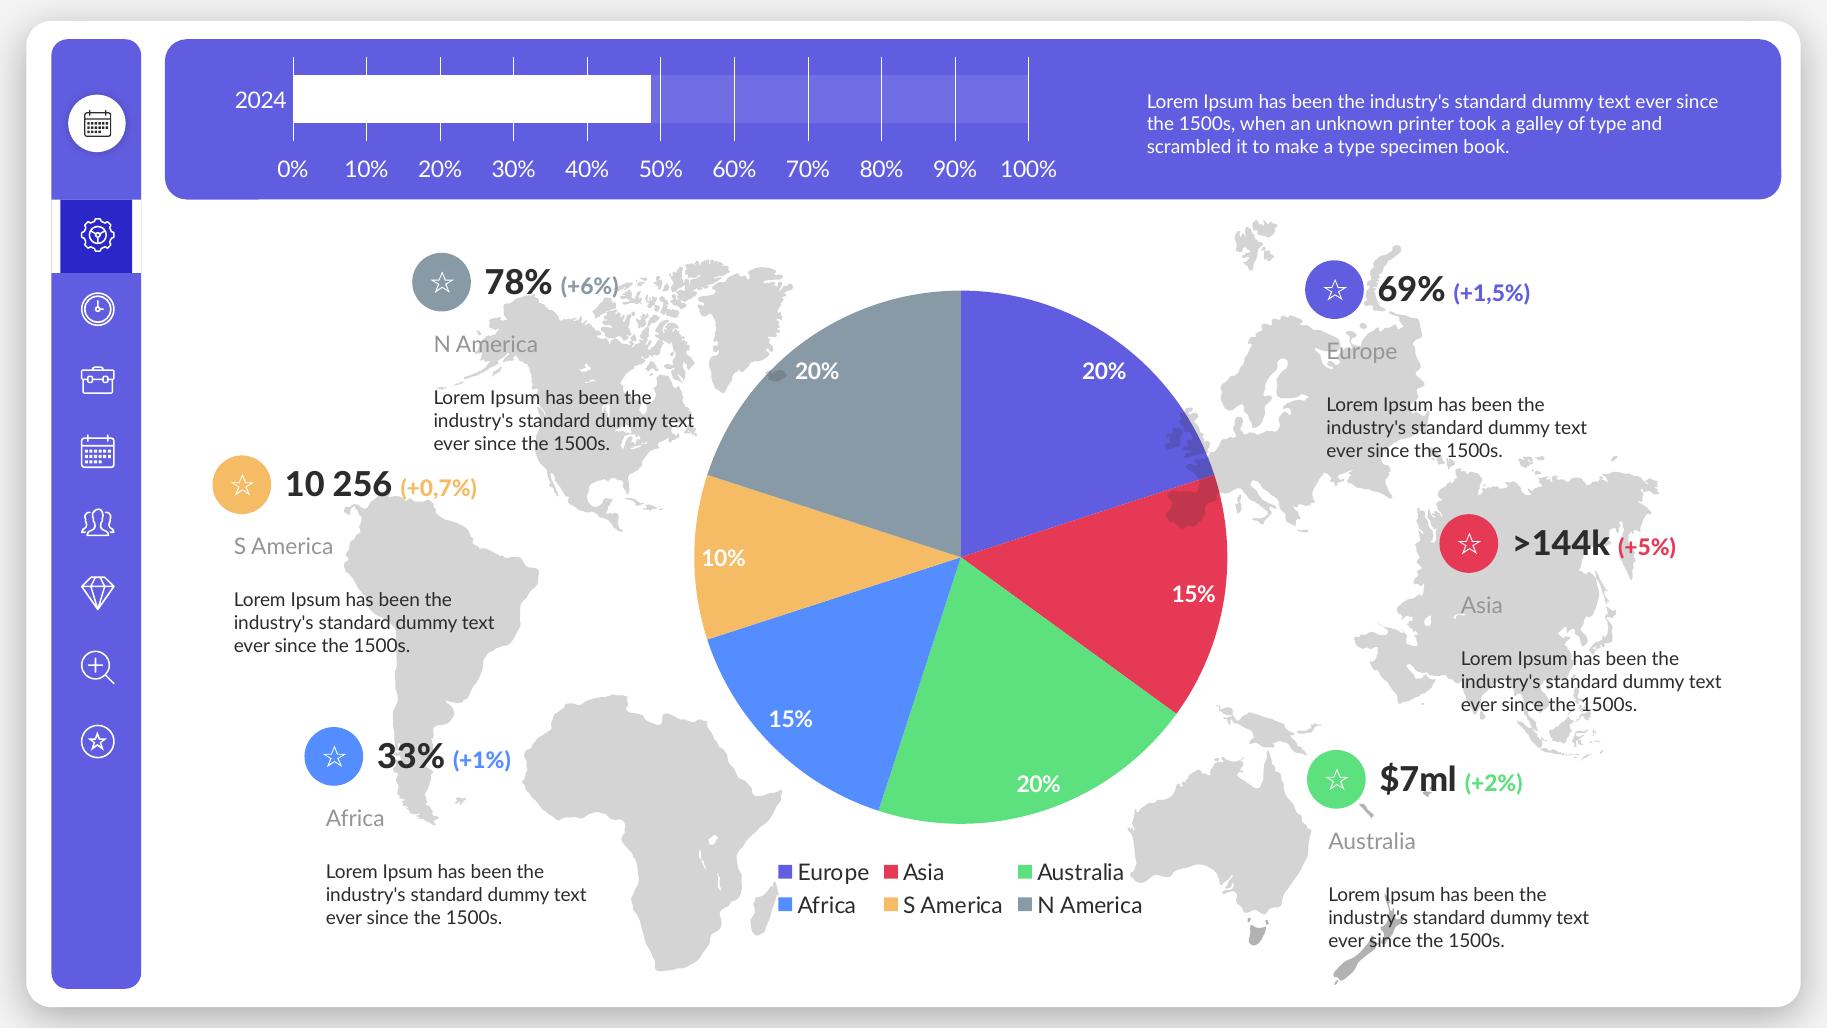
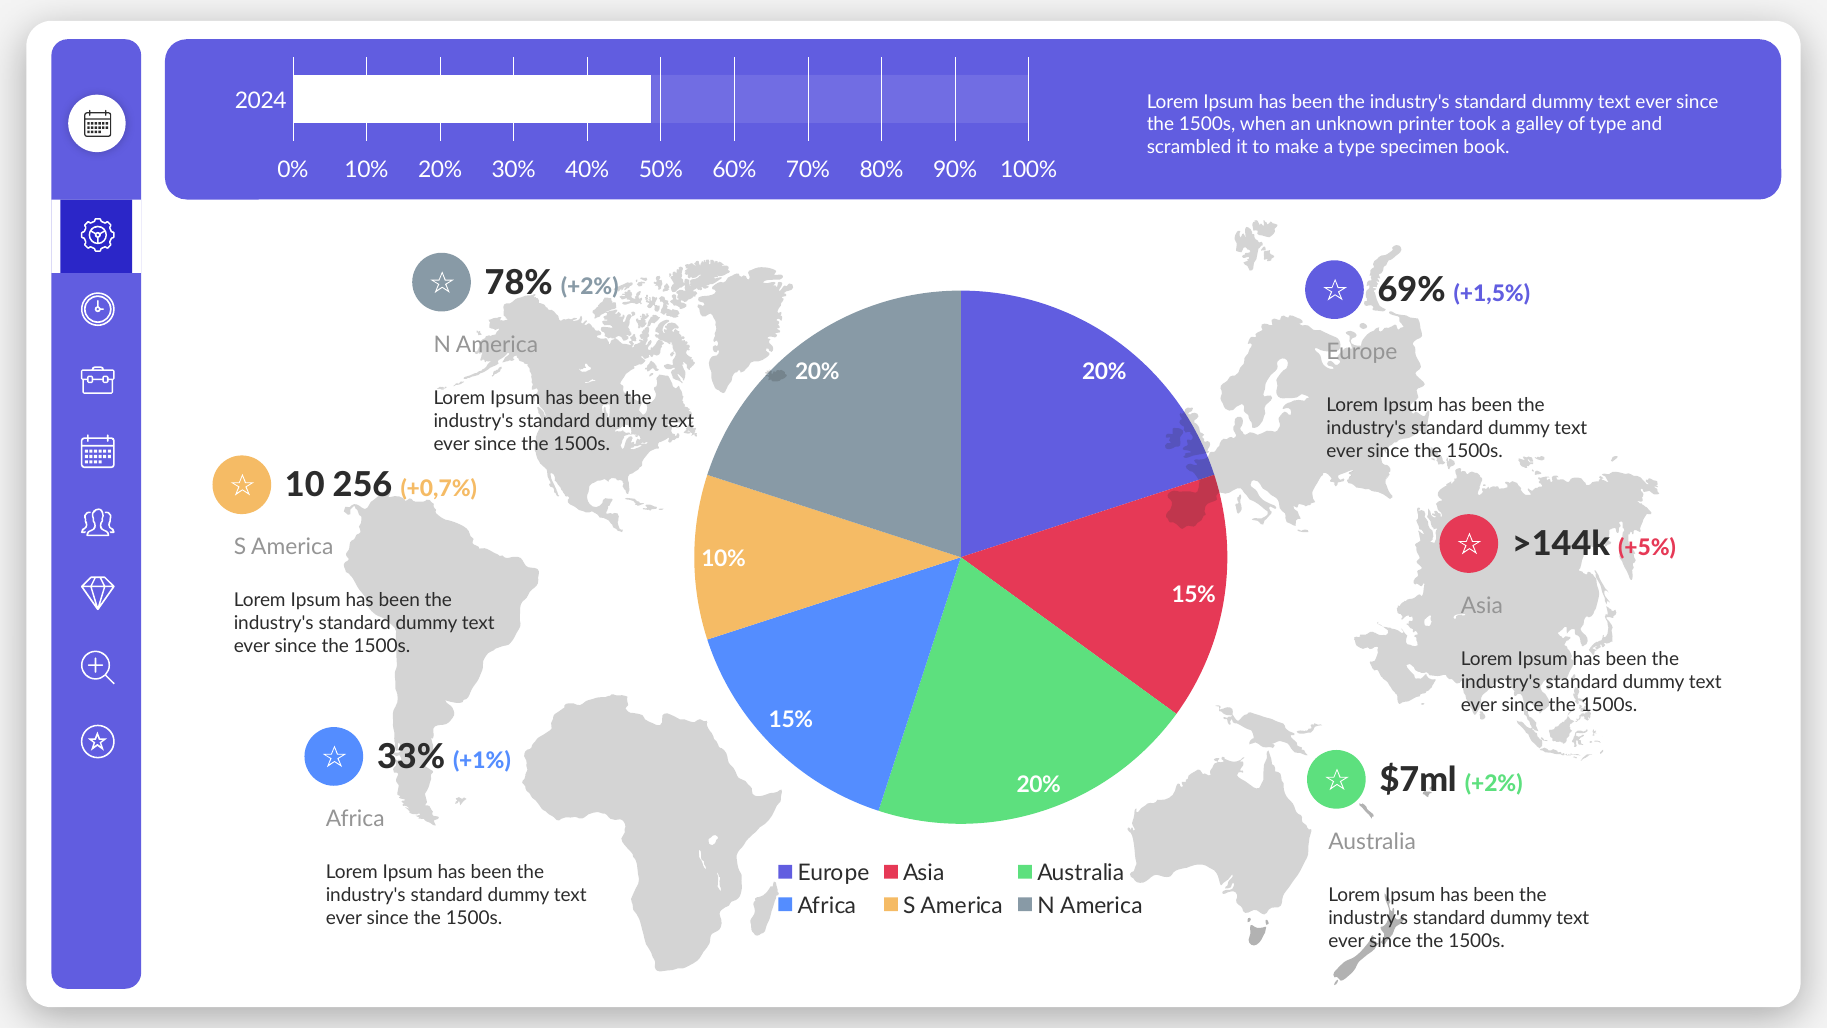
78% +6%: +6% -> +2%
